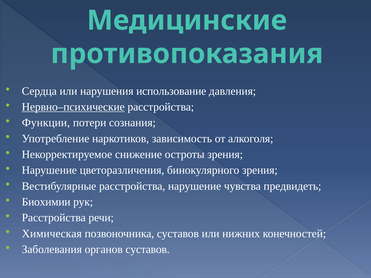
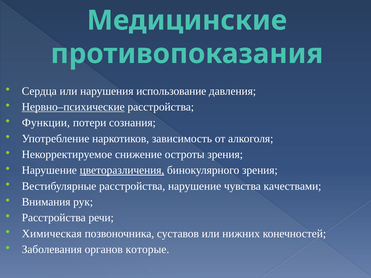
цветоразличения underline: none -> present
предвидеть: предвидеть -> качествами
Биохимии: Биохимии -> Внимания
органов суставов: суставов -> которые
